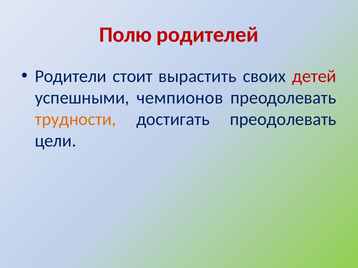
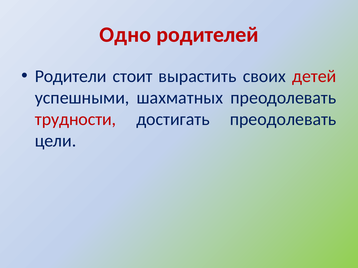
Полю: Полю -> Одно
чемпионов: чемпионов -> шахматных
трудности colour: orange -> red
